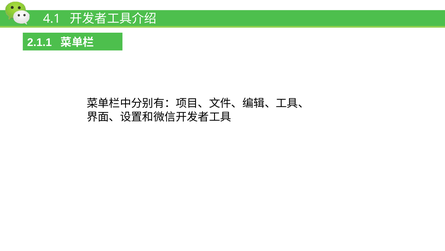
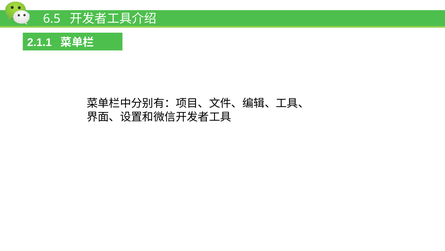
4.1: 4.1 -> 6.5
